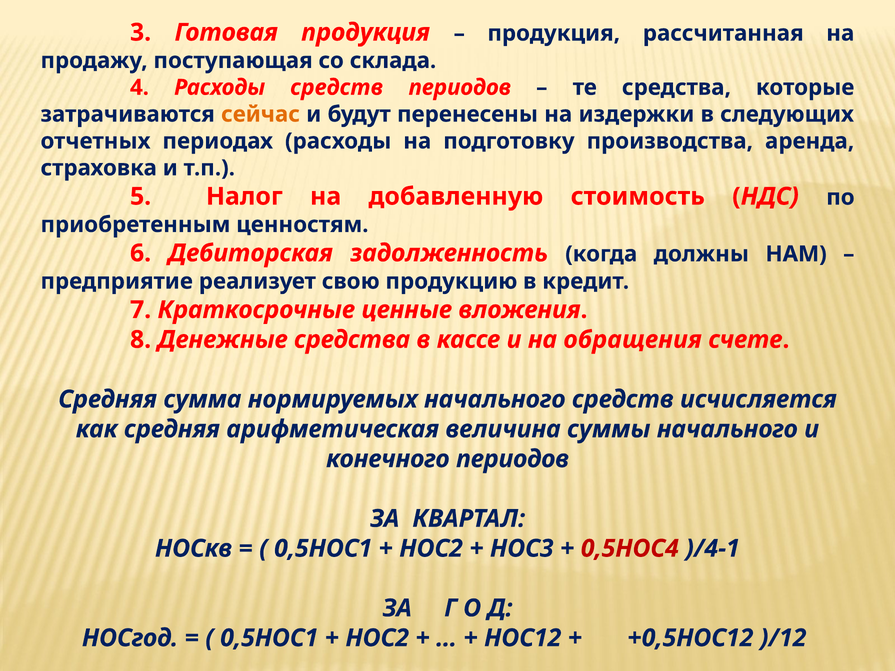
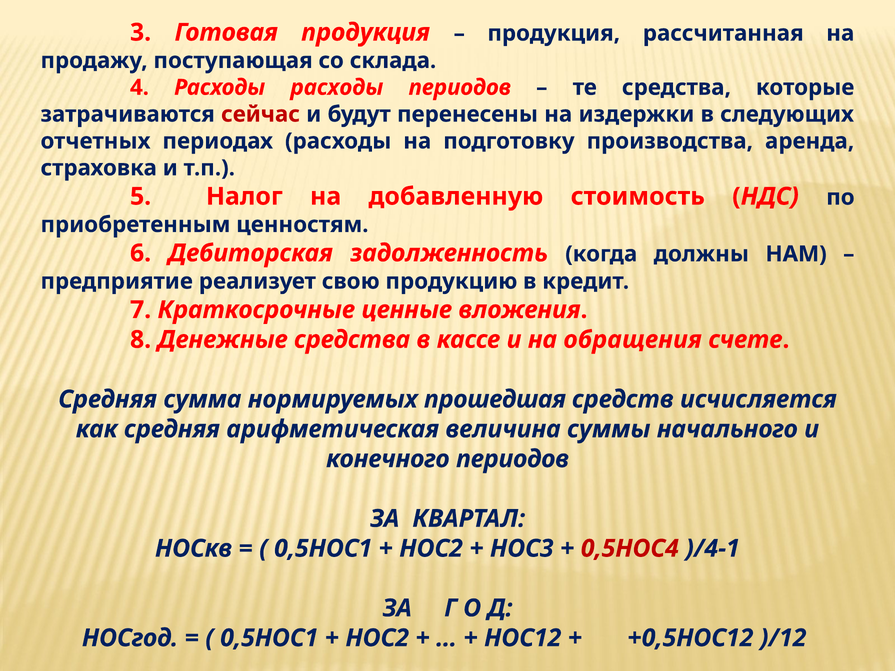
Расходы средств: средств -> расходы
сейчас colour: orange -> red
нормируемых начального: начального -> прошедшая
